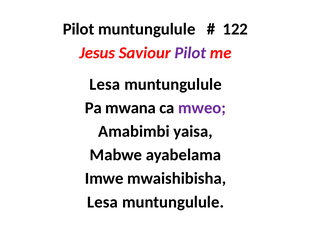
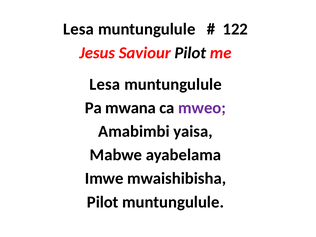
Pilot at (79, 29): Pilot -> Lesa
Pilot at (190, 53) colour: purple -> black
Lesa at (103, 202): Lesa -> Pilot
